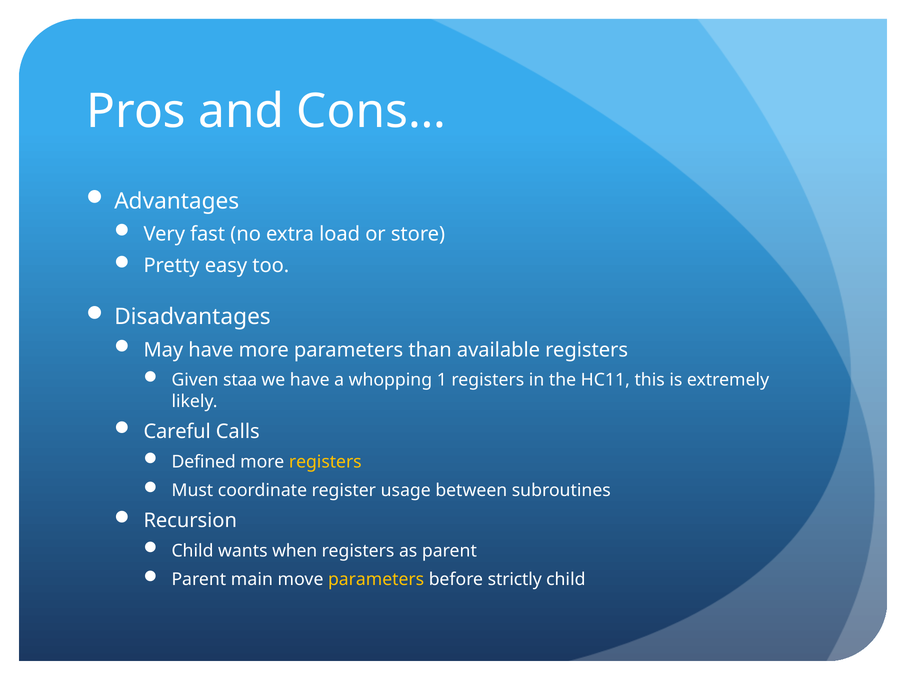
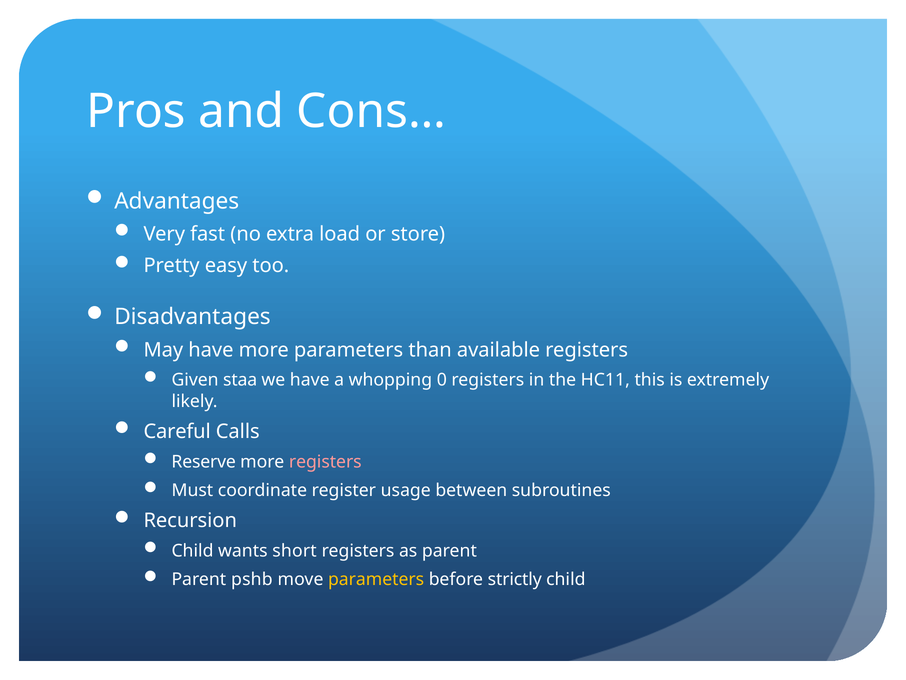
1: 1 -> 0
Defined: Defined -> Reserve
registers at (325, 461) colour: yellow -> pink
when: when -> short
main: main -> pshb
